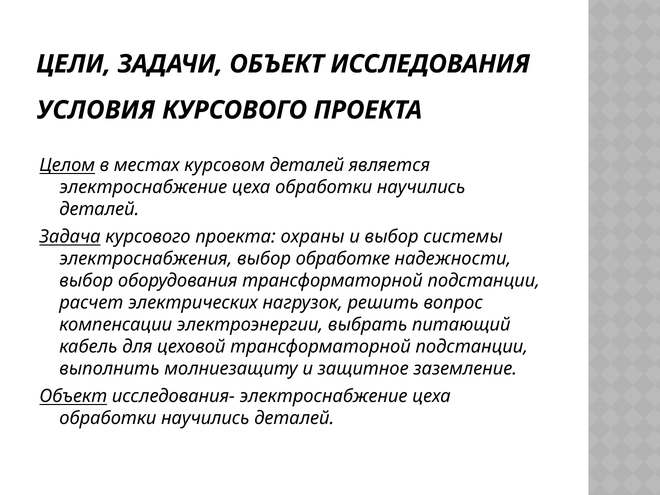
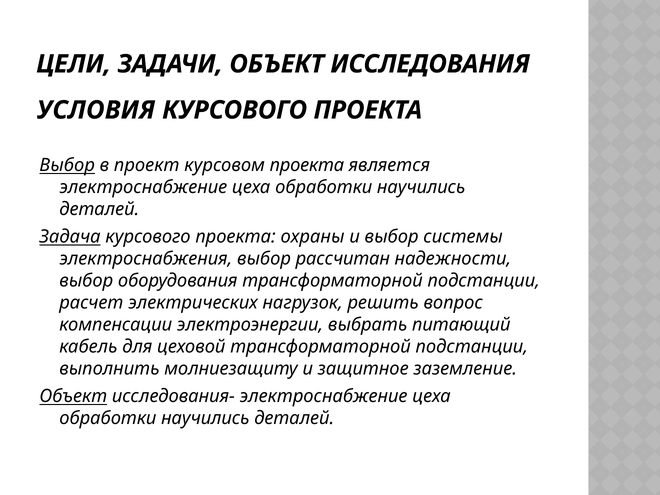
Целом at (67, 165): Целом -> Выбор
местах: местах -> проект
курсовом деталей: деталей -> проекта
обработке: обработке -> рассчитан
